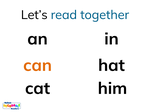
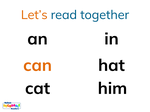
Let’s colour: black -> orange
